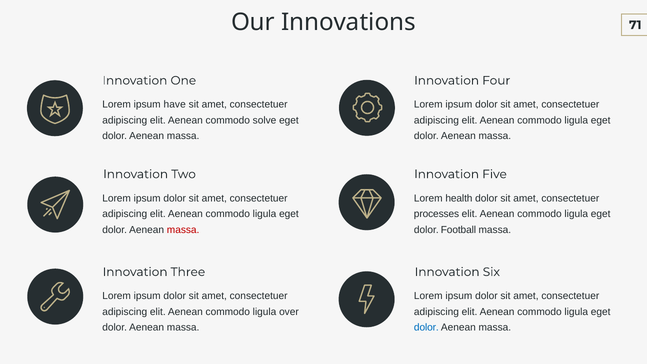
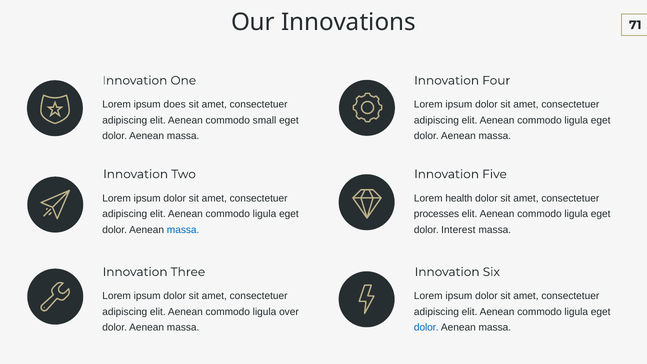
have: have -> does
solve: solve -> small
massa at (183, 230) colour: red -> blue
Football: Football -> Interest
